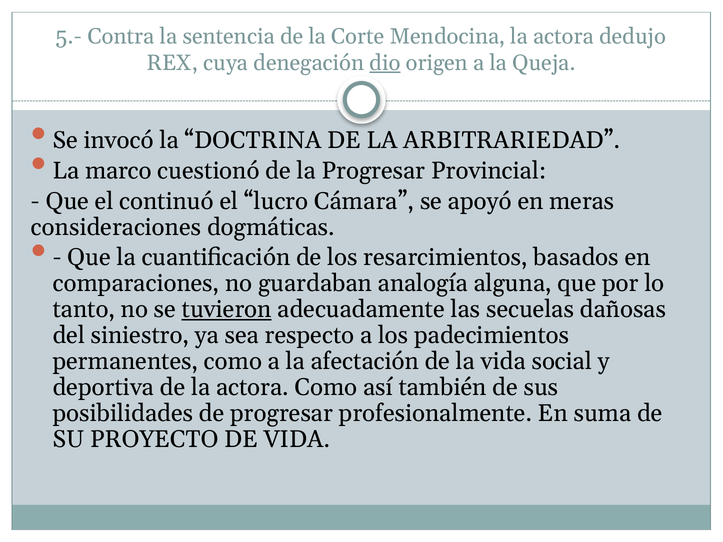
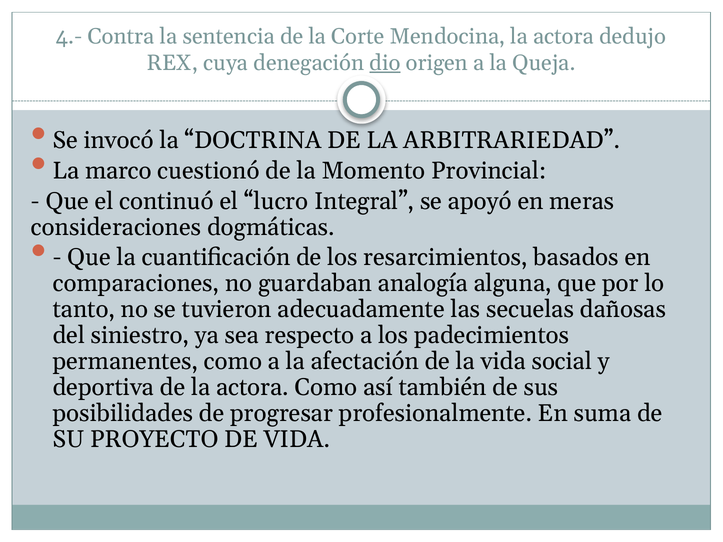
5.-: 5.- -> 4.-
la Progresar: Progresar -> Momento
Cámara: Cámara -> Integral
tuvieron underline: present -> none
